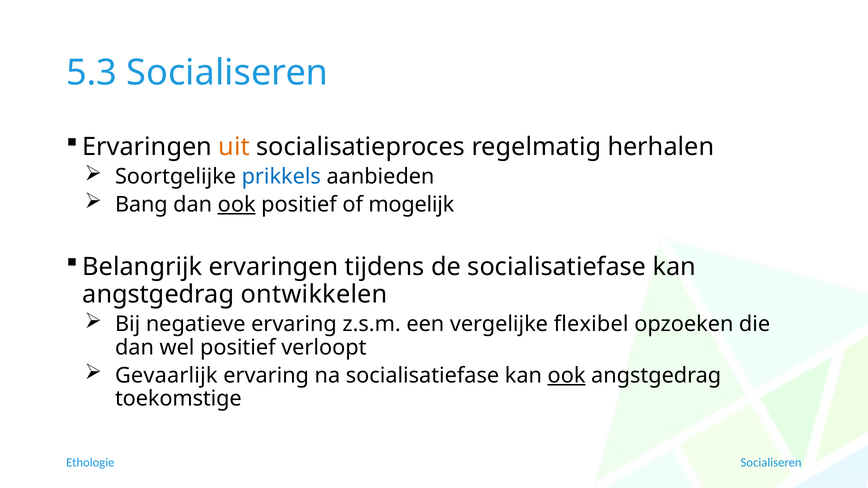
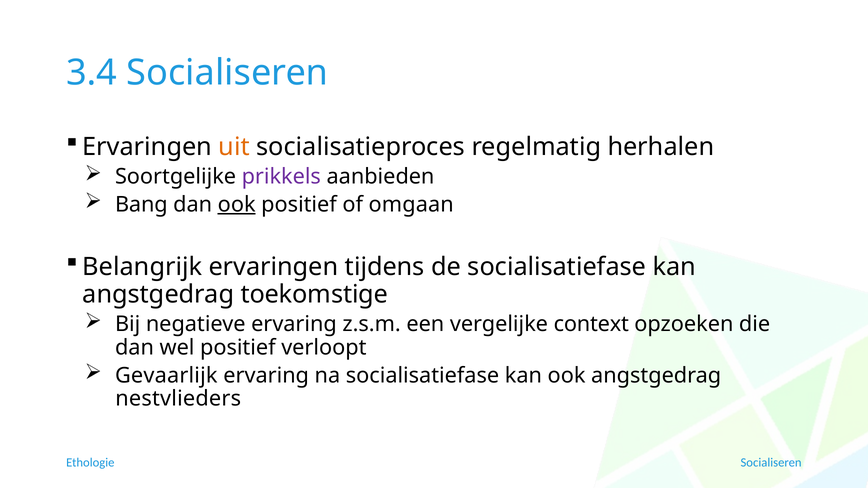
5.3: 5.3 -> 3.4
prikkels colour: blue -> purple
mogelijk: mogelijk -> omgaan
ontwikkelen: ontwikkelen -> toekomstige
flexibel: flexibel -> context
ook at (567, 376) underline: present -> none
toekomstige: toekomstige -> nestvlieders
